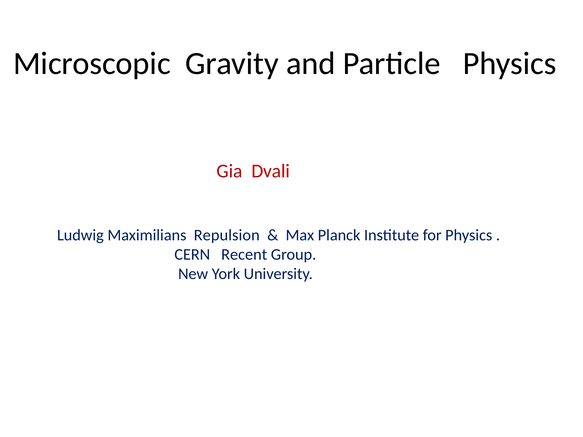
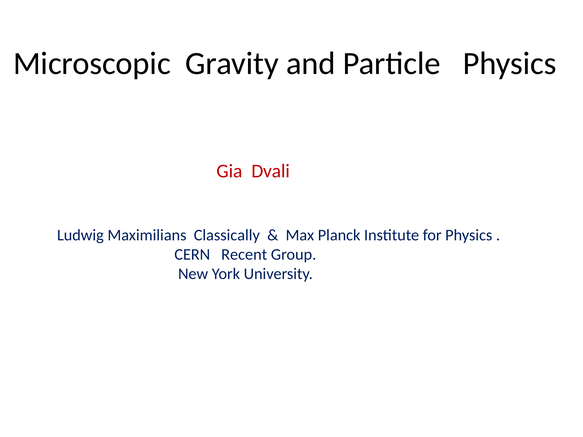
Repulsion: Repulsion -> Classically
